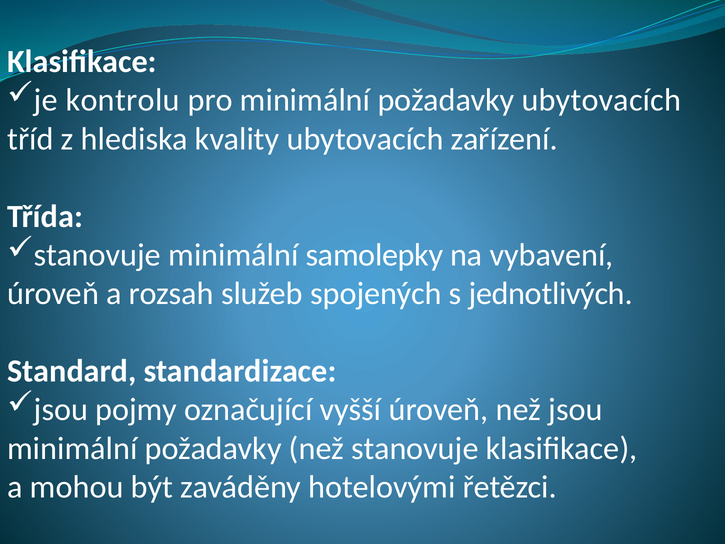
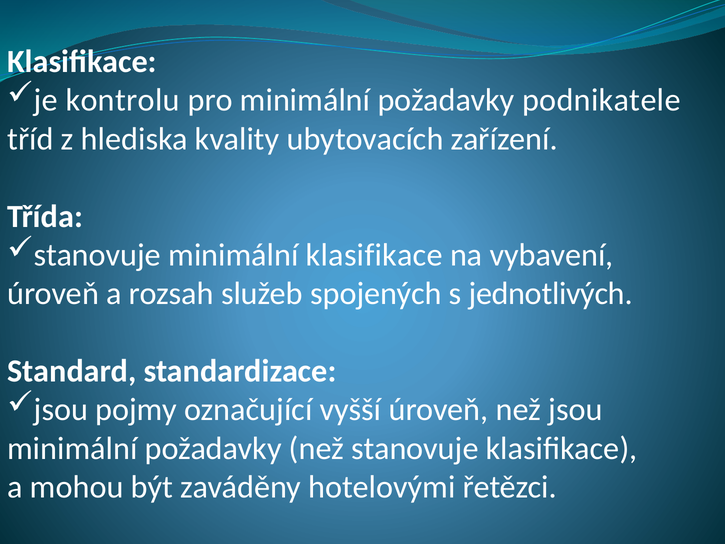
požadavky ubytovacích: ubytovacích -> podnikatele
minimální samolepky: samolepky -> klasifikace
